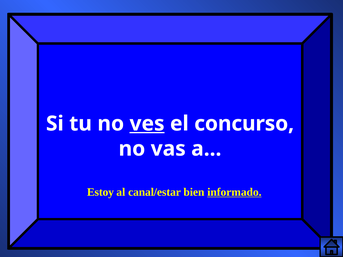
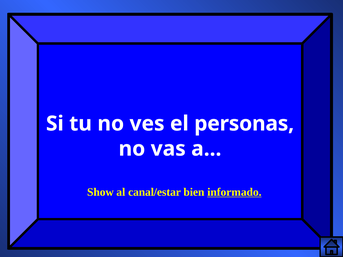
ves underline: present -> none
concurso: concurso -> personas
Estoy: Estoy -> Show
